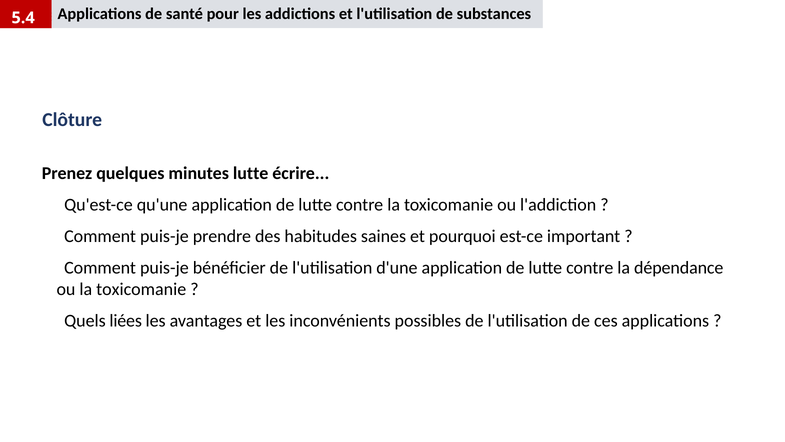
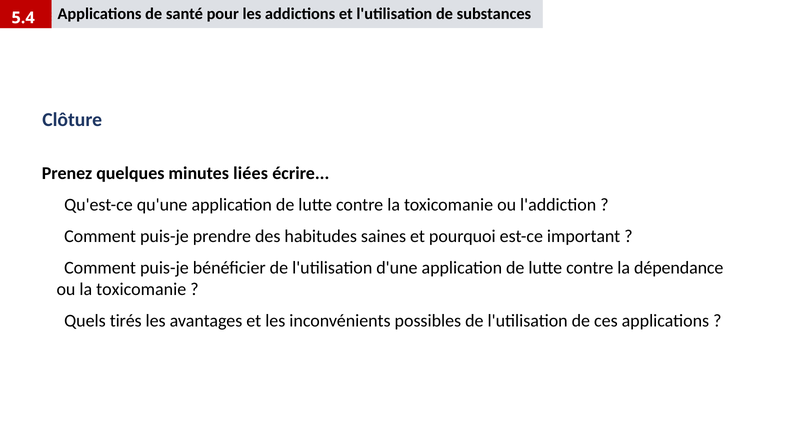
minutes lutte: lutte -> liées
liées: liées -> tirés
